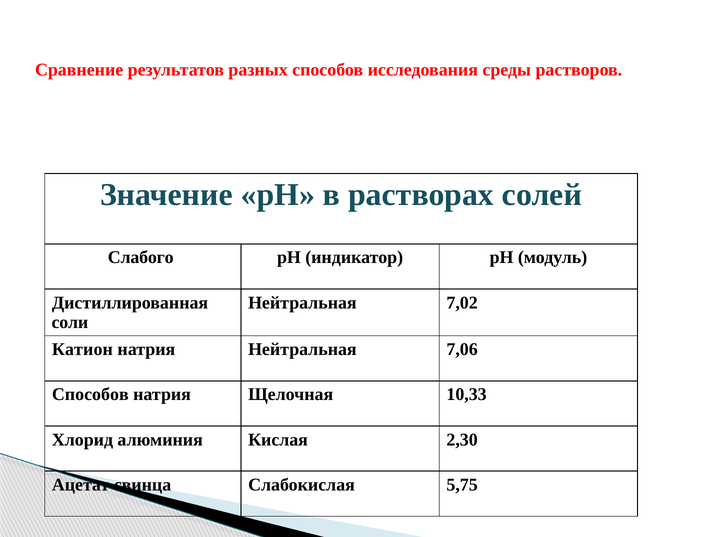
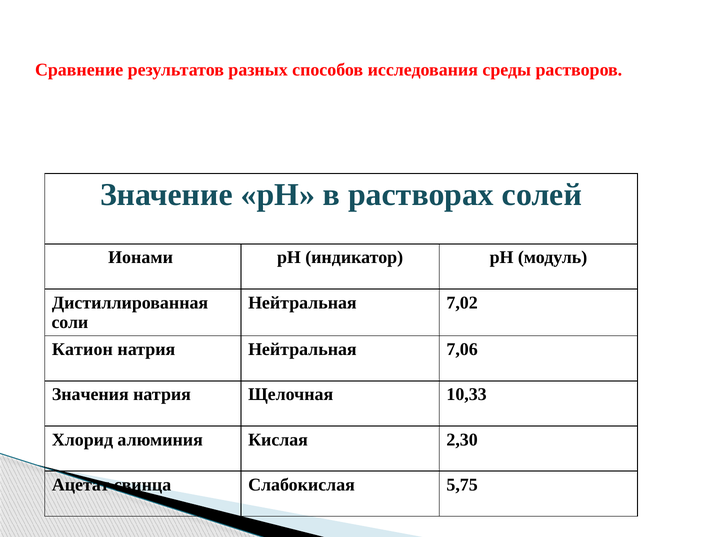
Слабого: Слабого -> Ионами
Способов at (90, 395): Способов -> Значения
